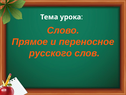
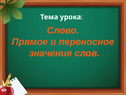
русского: русского -> значения
